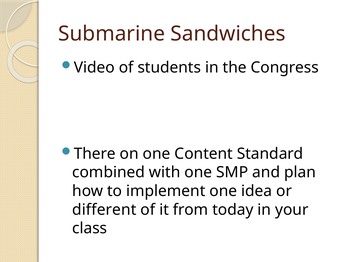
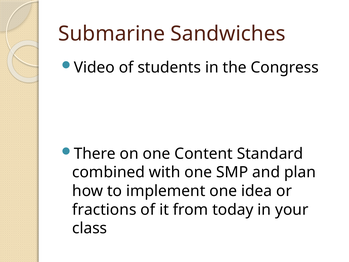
different: different -> fractions
